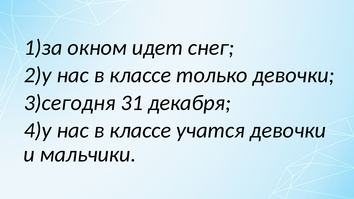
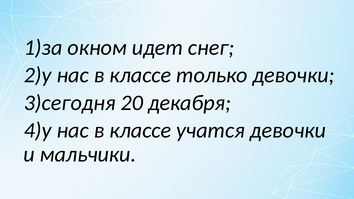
31: 31 -> 20
